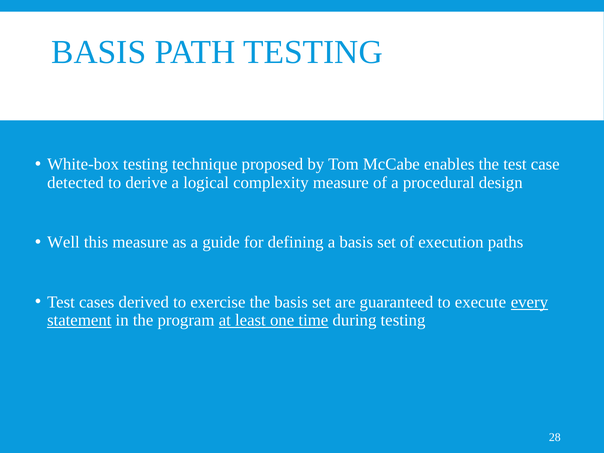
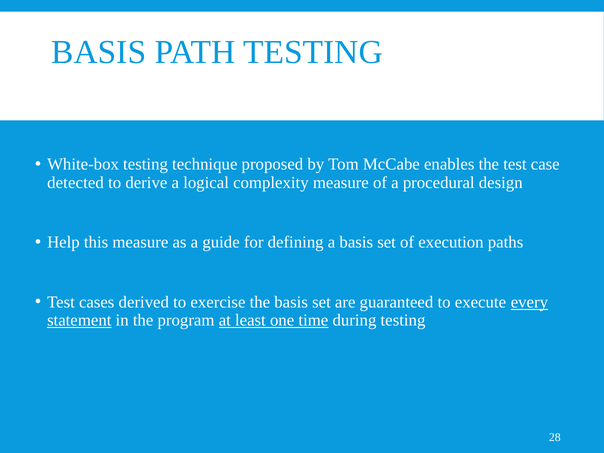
Well: Well -> Help
